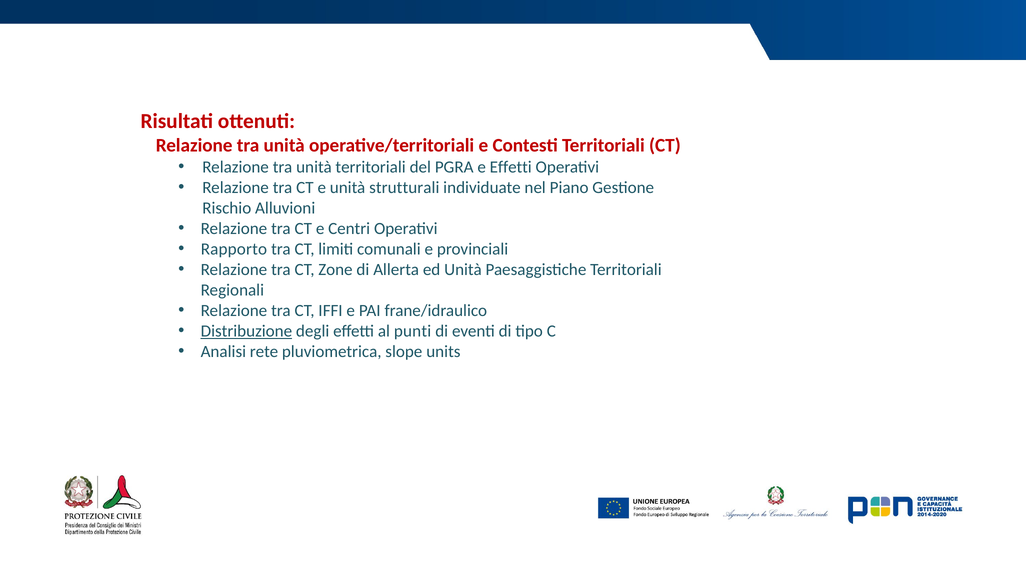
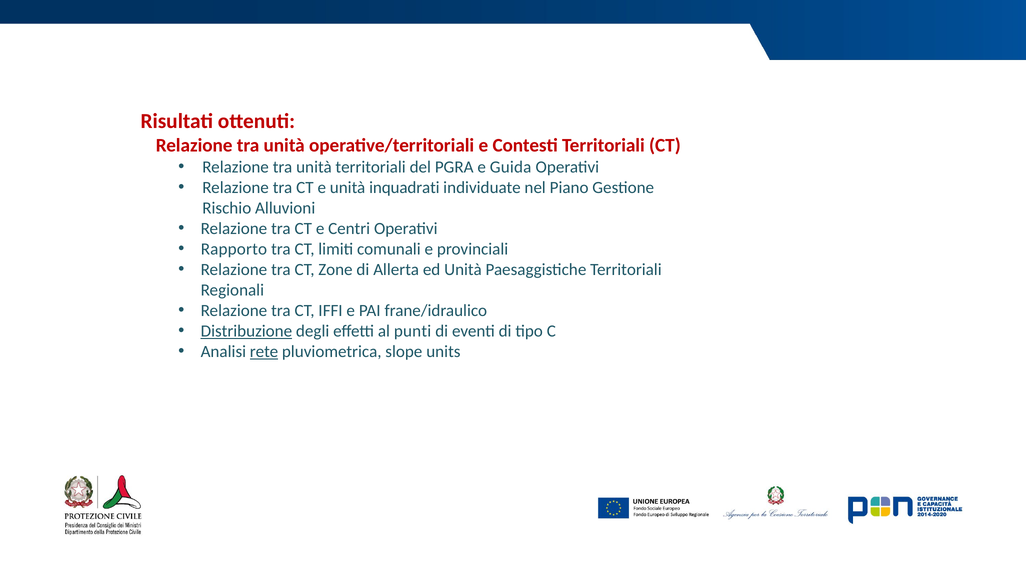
e Effetti: Effetti -> Guida
strutturali: strutturali -> inquadrati
rete underline: none -> present
